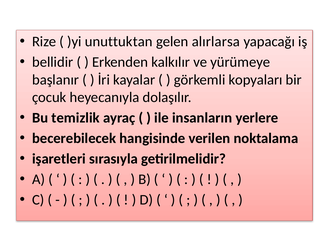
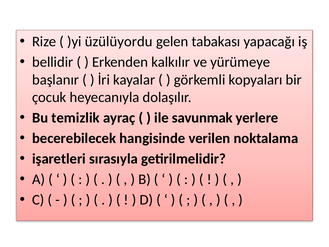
unuttuktan: unuttuktan -> üzülüyordu
alırlarsa: alırlarsa -> tabakası
insanların: insanların -> savunmak
